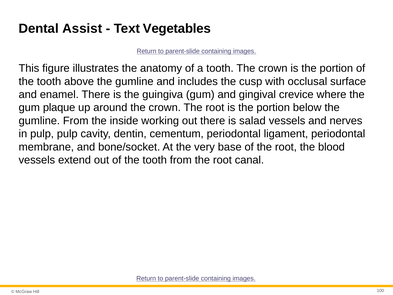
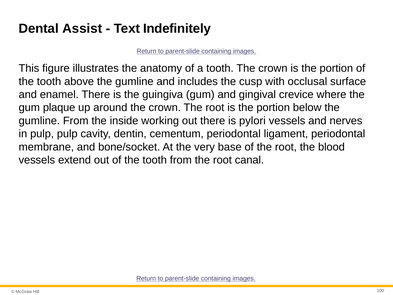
Vegetables: Vegetables -> Indefinitely
salad: salad -> pylori
